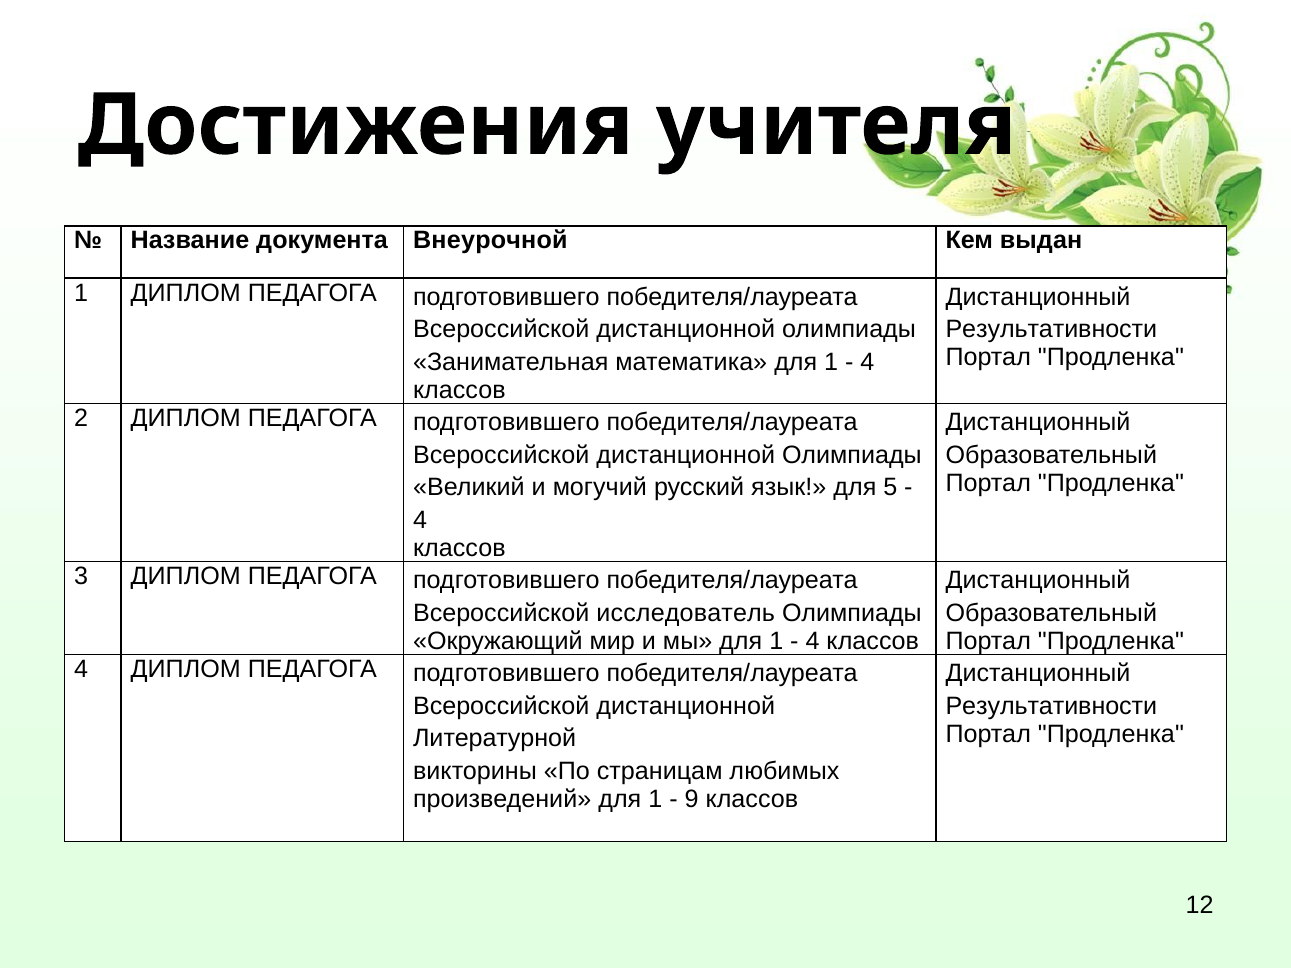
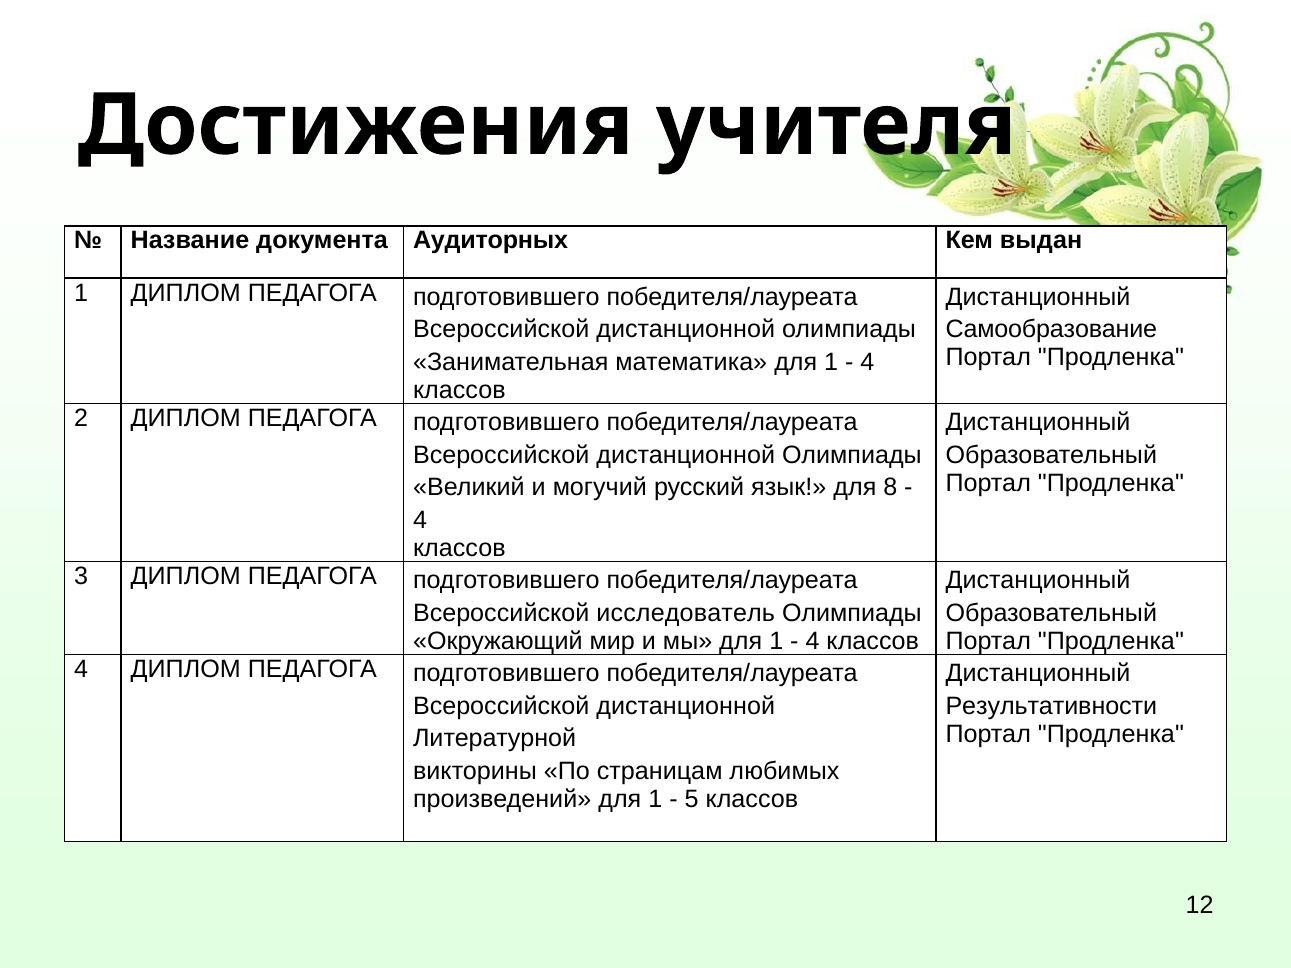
Внеурочной: Внеурочной -> Аудиторных
Результативности at (1051, 329): Результативности -> Самообразование
5: 5 -> 8
9: 9 -> 5
